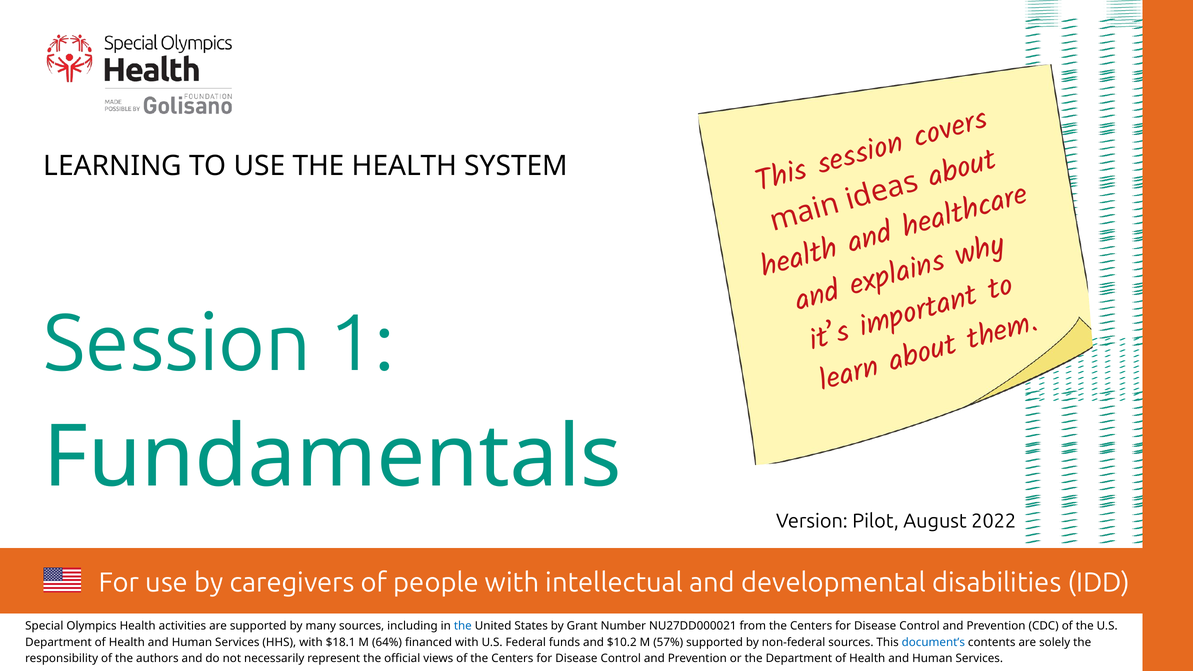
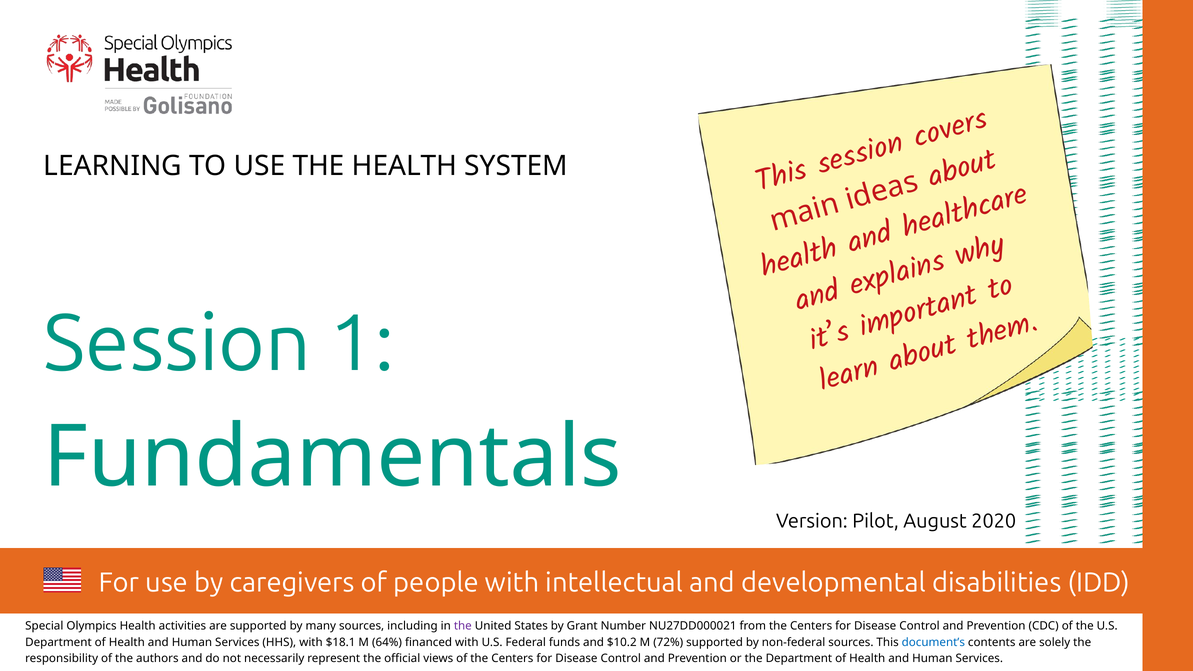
2022: 2022 -> 2020
the at (463, 626) colour: blue -> purple
57%: 57% -> 72%
